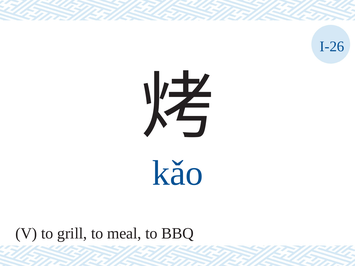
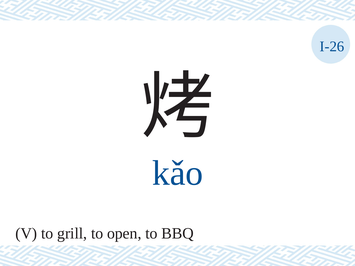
meal: meal -> open
